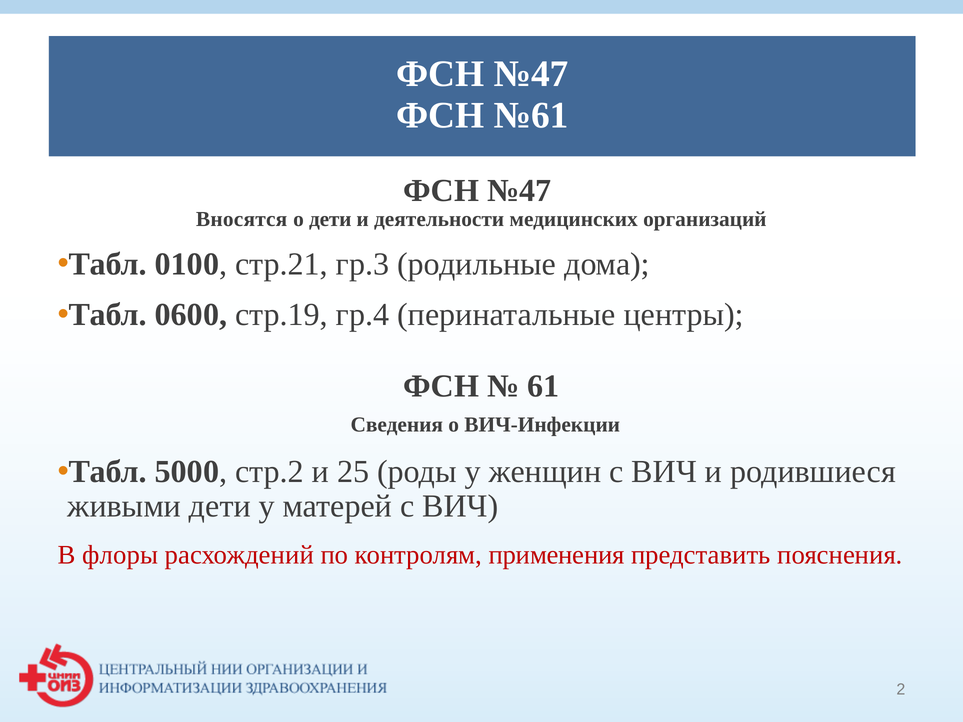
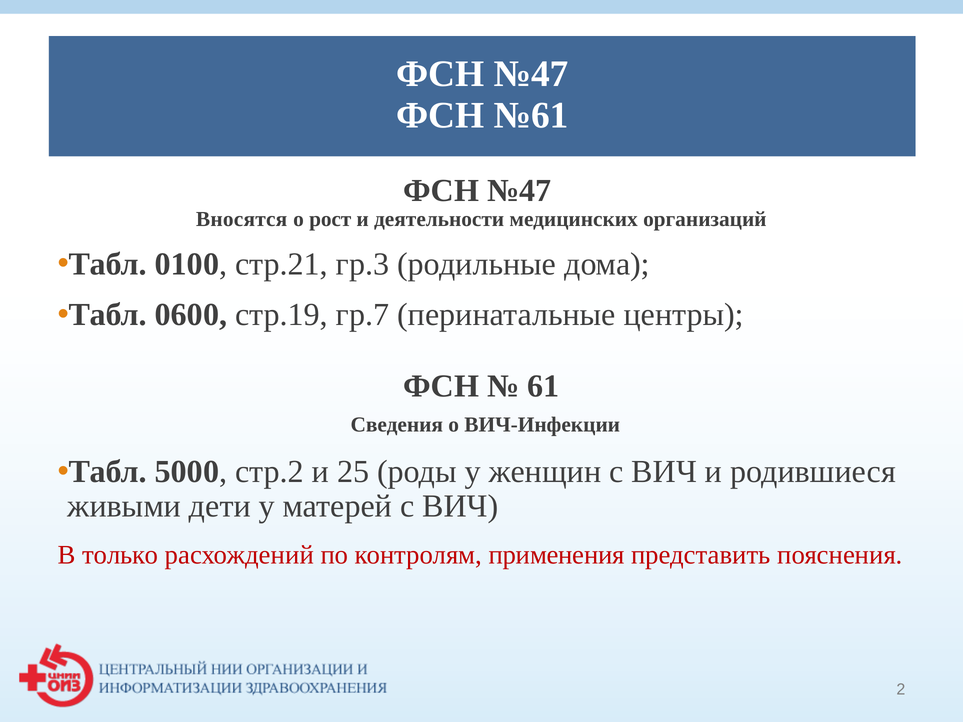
о дети: дети -> рост
гр.4: гр.4 -> гр.7
флоры: флоры -> только
